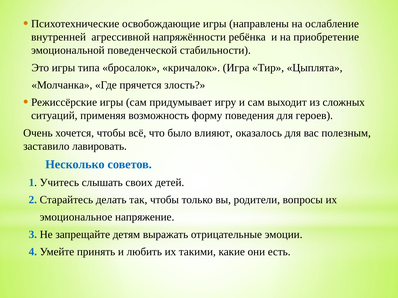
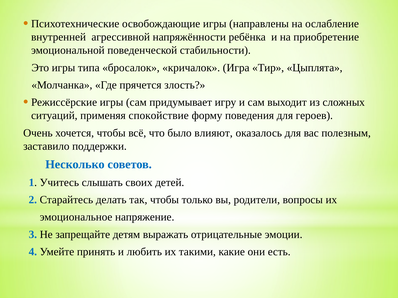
возможность: возможность -> спокойствие
лавировать: лавировать -> поддержки
